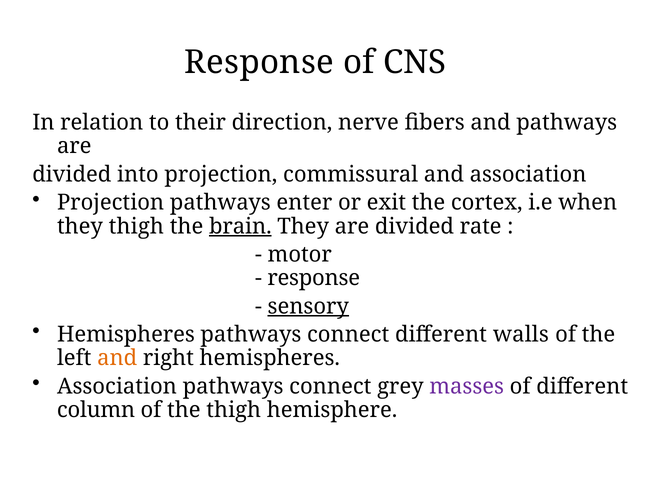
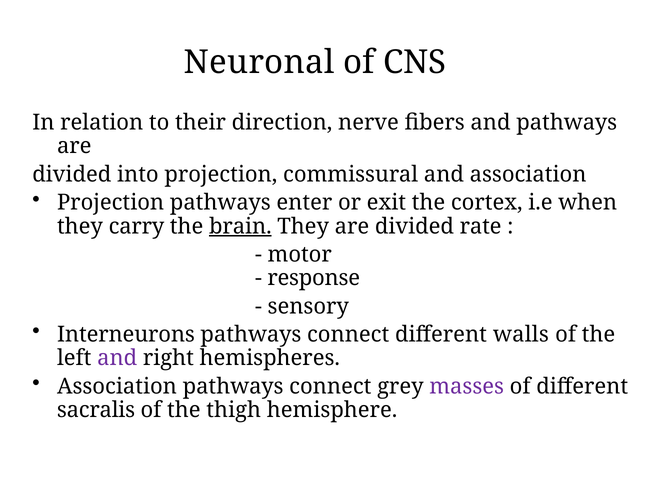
Response at (259, 62): Response -> Neuronal
they thigh: thigh -> carry
sensory underline: present -> none
Hemispheres at (126, 334): Hemispheres -> Interneurons
and at (117, 358) colour: orange -> purple
column: column -> sacralis
